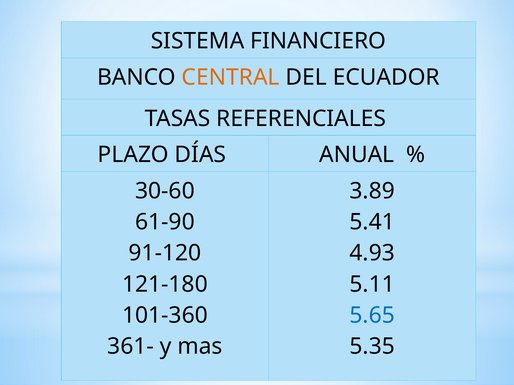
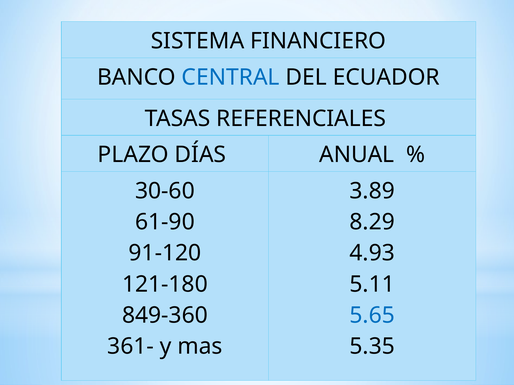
CENTRAL colour: orange -> blue
5.41: 5.41 -> 8.29
101-360: 101-360 -> 849-360
